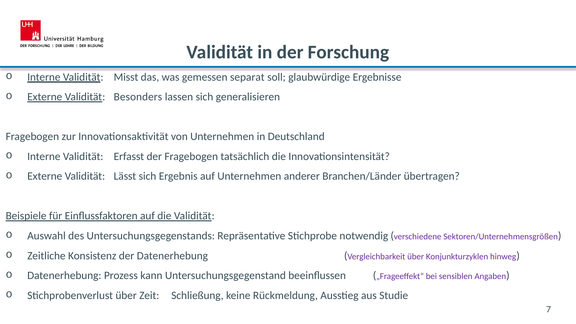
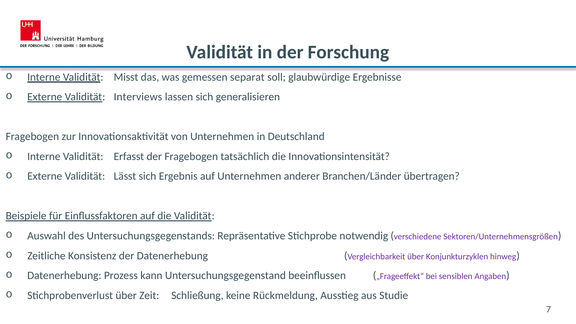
Besonders: Besonders -> Interviews
